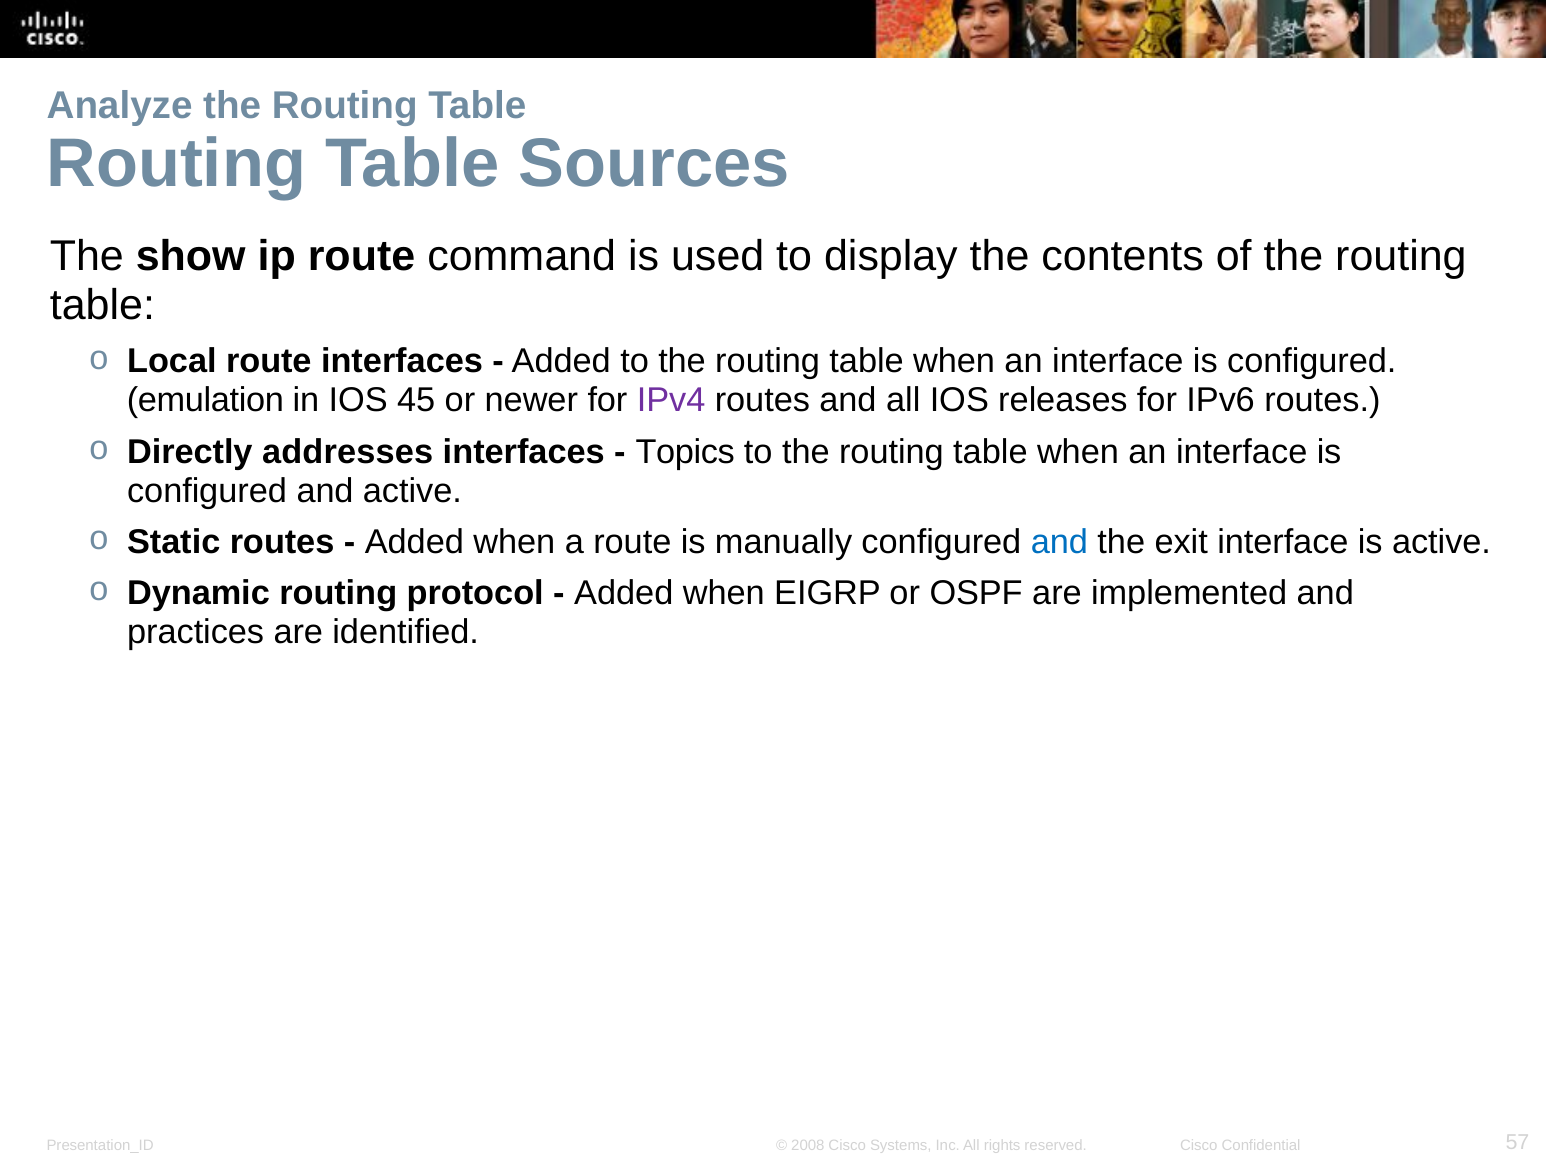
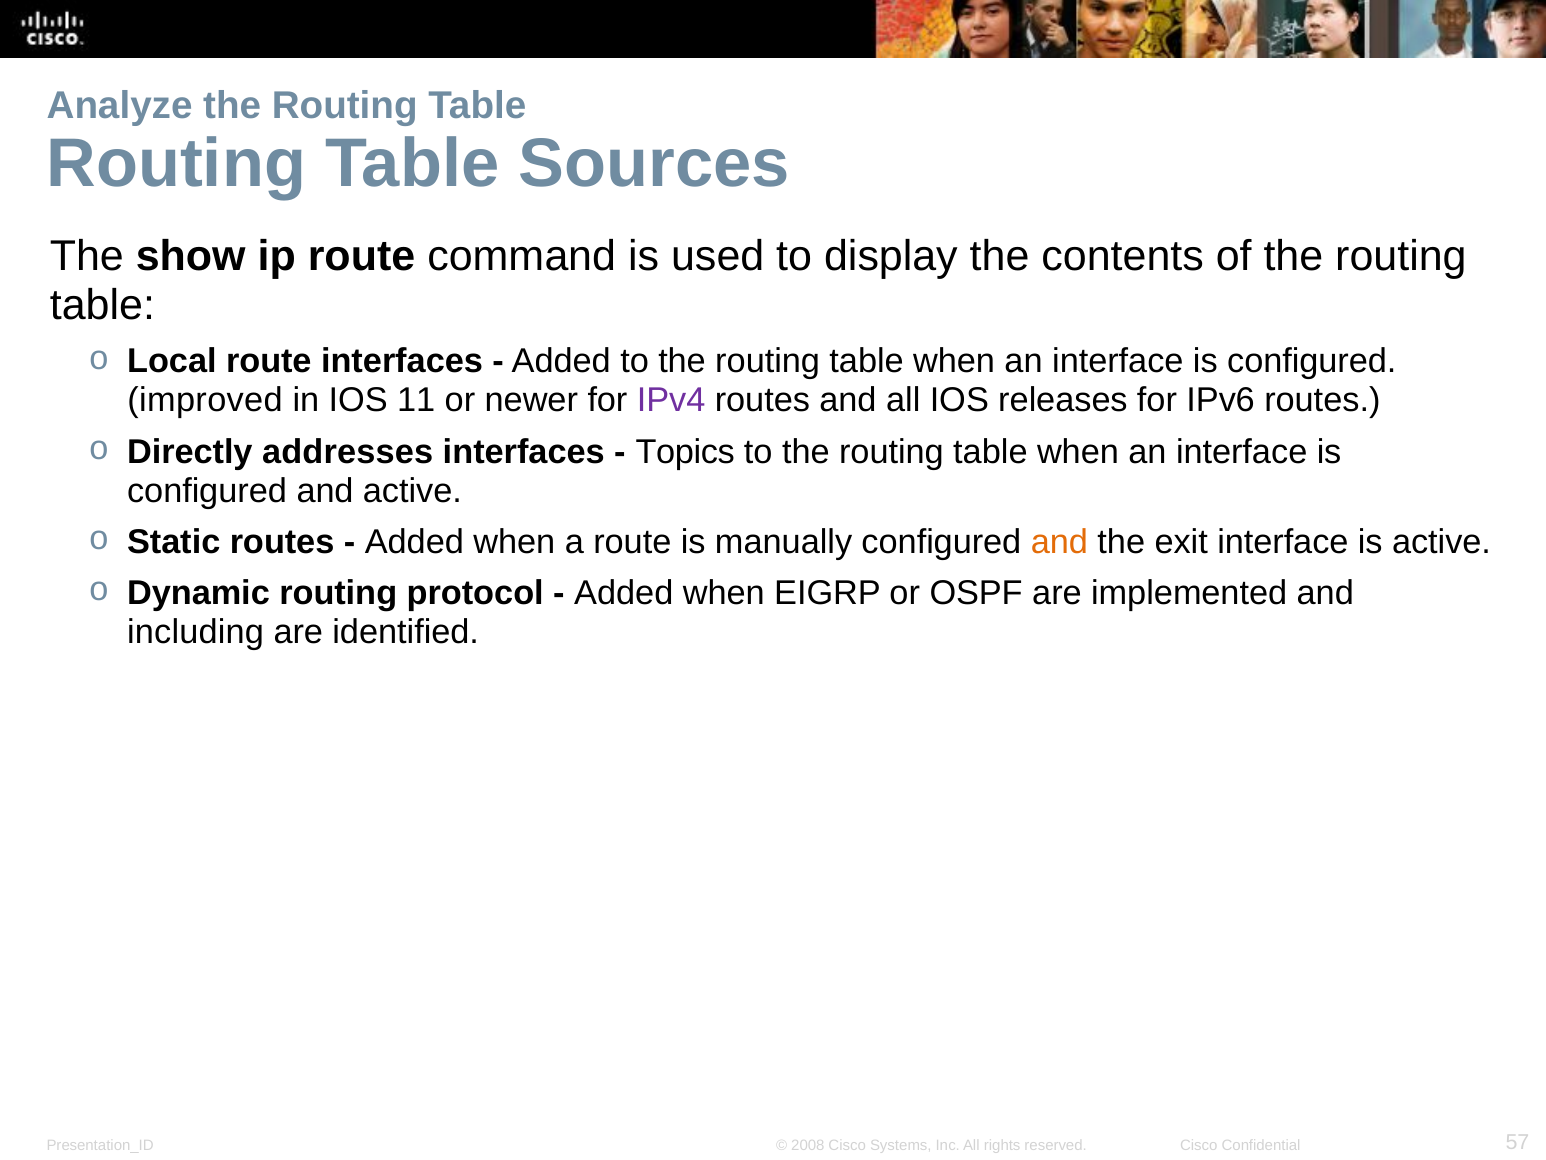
emulation: emulation -> improved
45: 45 -> 11
and at (1059, 542) colour: blue -> orange
practices: practices -> including
